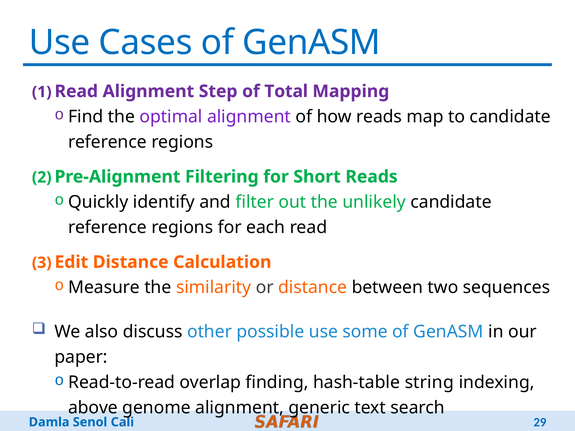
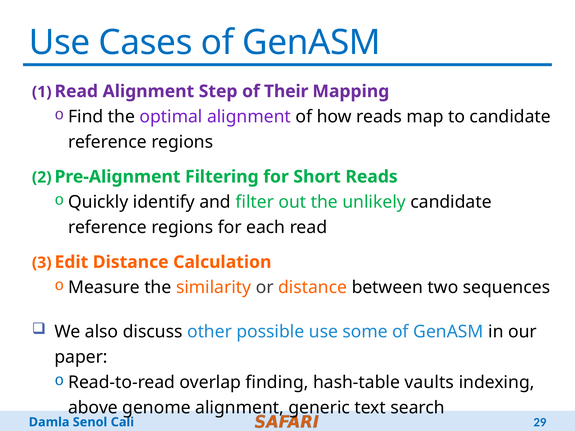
Total: Total -> Their
string: string -> vaults
